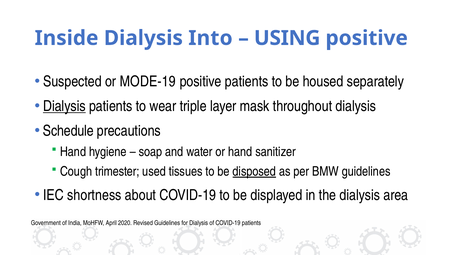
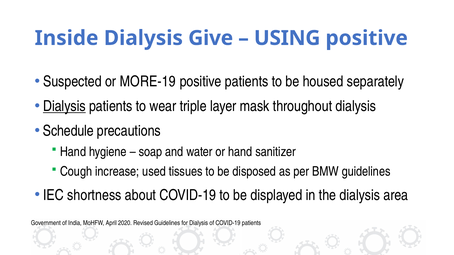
Into: Into -> Give
MODE-19: MODE-19 -> MORE-19
trimester: trimester -> increase
disposed underline: present -> none
